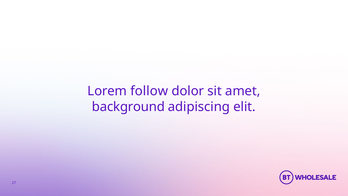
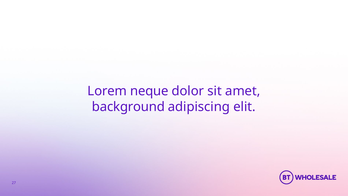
follow: follow -> neque
